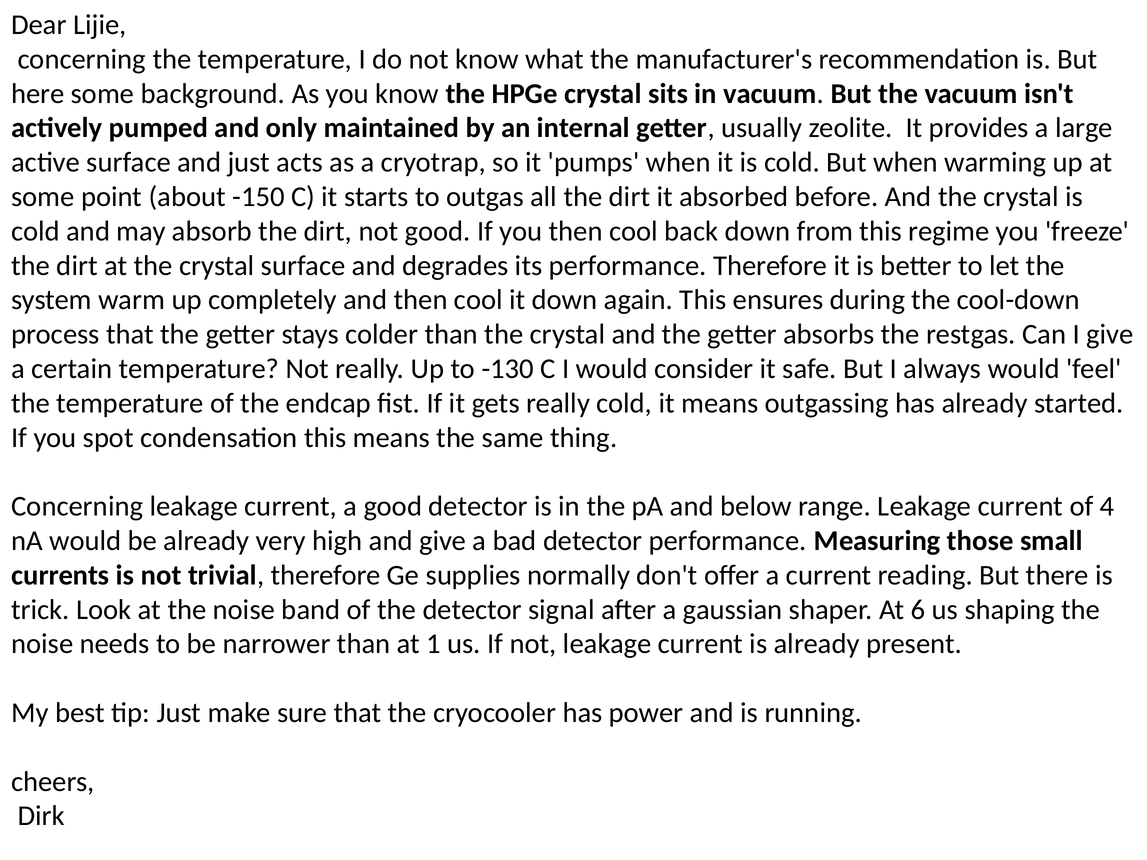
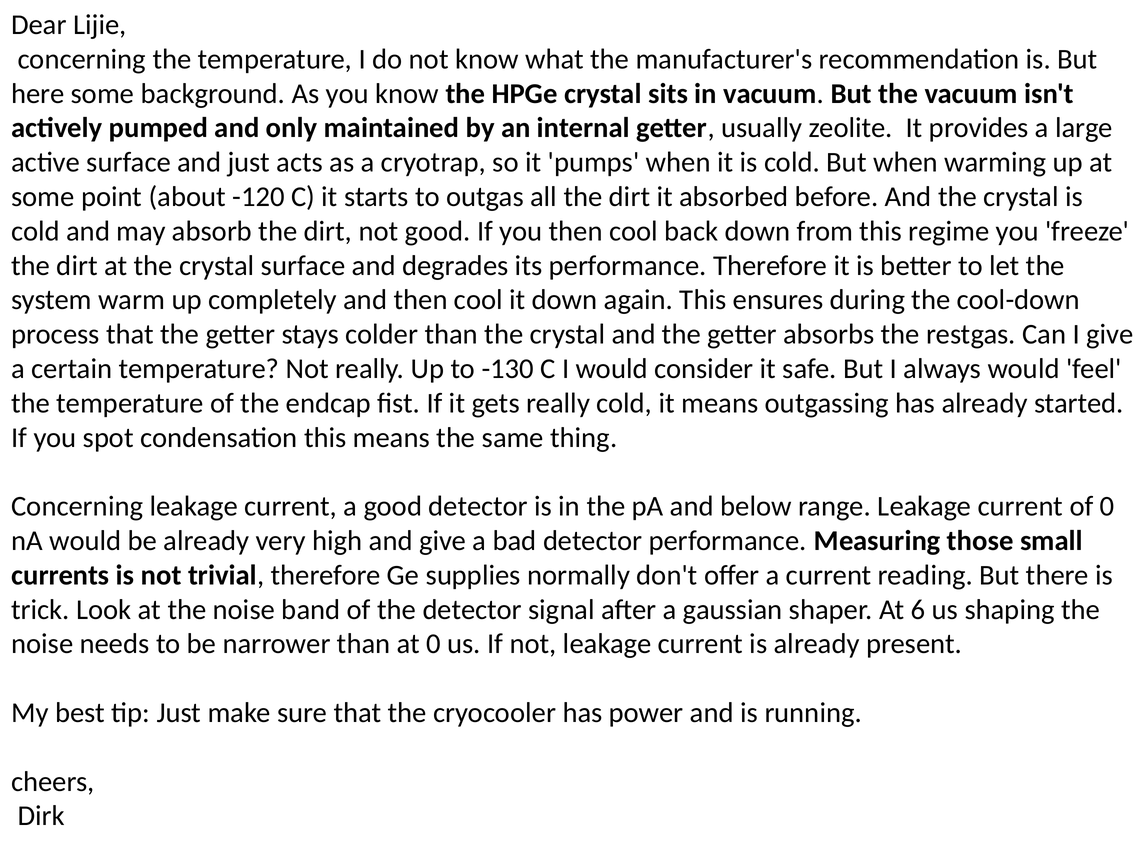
-150: -150 -> -120
of 4: 4 -> 0
at 1: 1 -> 0
